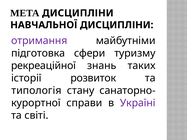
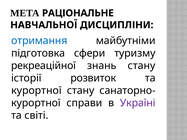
МЕТА ДИСЦИПЛІНИ: ДИСЦИПЛІНИ -> РАЦІОНАЛЬНЕ
отримання colour: purple -> blue
знань таких: таких -> стану
типологія at (36, 91): типологія -> курортної
